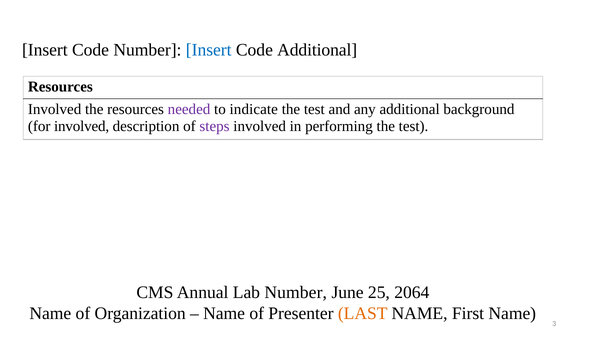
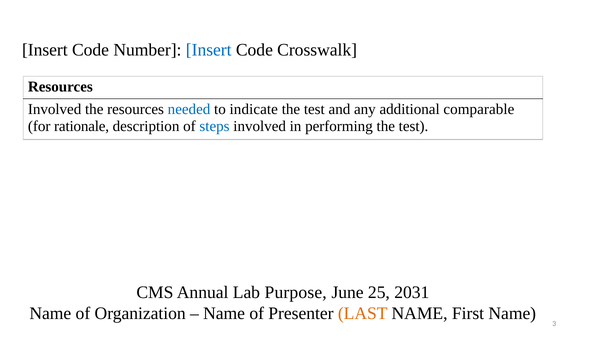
Code Additional: Additional -> Crosswalk
needed colour: purple -> blue
background: background -> comparable
for involved: involved -> rationale
steps colour: purple -> blue
Lab Number: Number -> Purpose
2064: 2064 -> 2031
